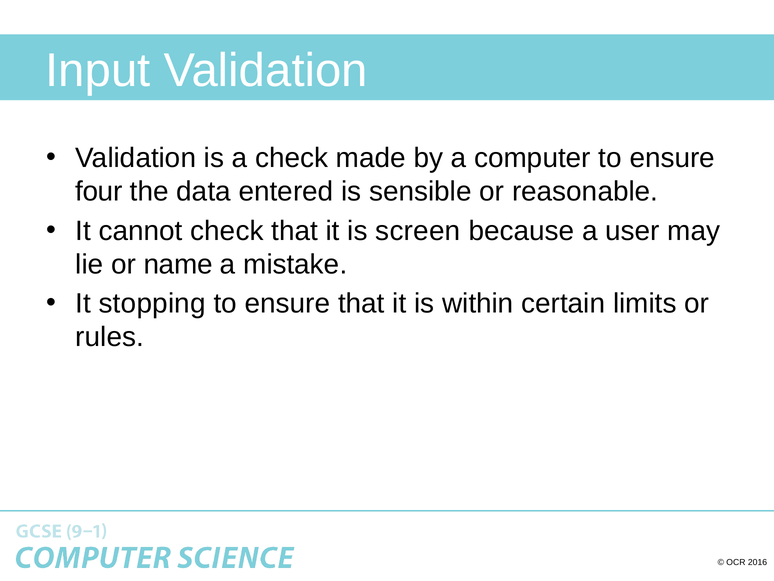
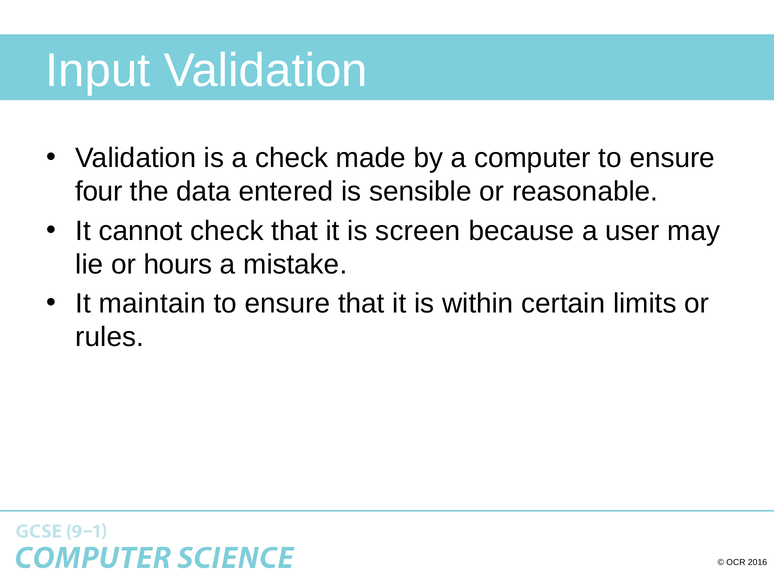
name: name -> hours
stopping: stopping -> maintain
